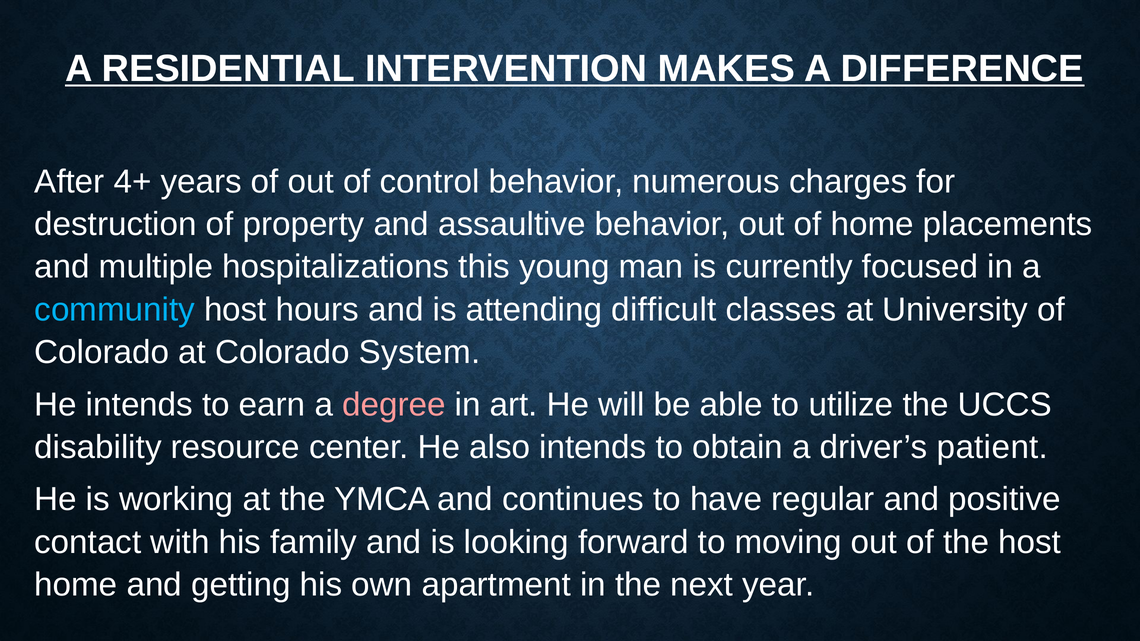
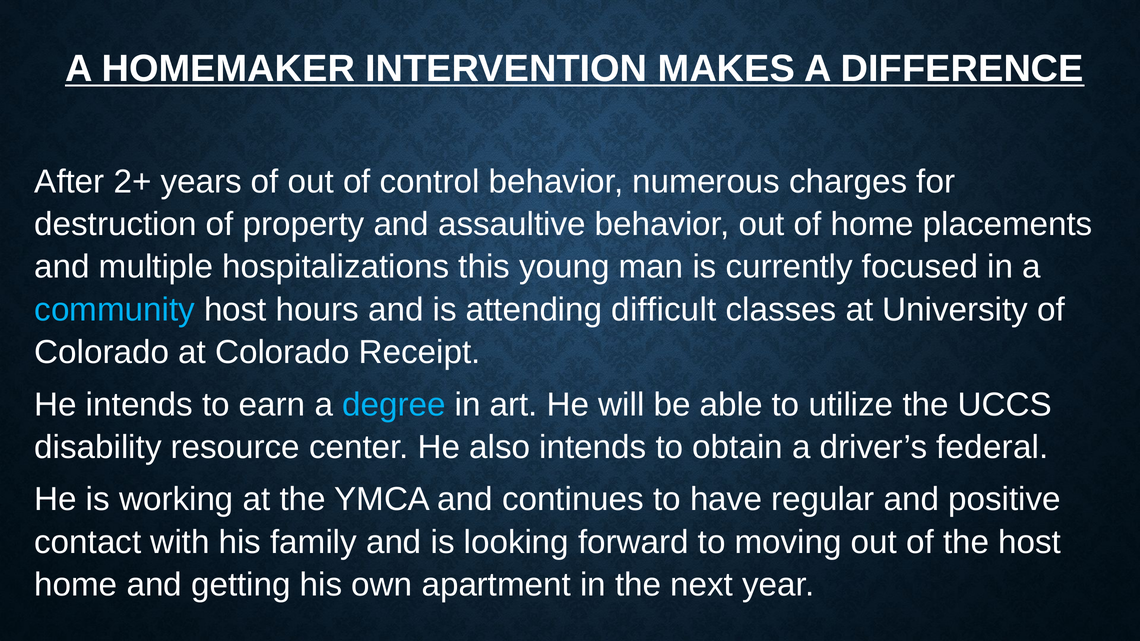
RESIDENTIAL: RESIDENTIAL -> HOMEMAKER
4+: 4+ -> 2+
System: System -> Receipt
degree colour: pink -> light blue
patient: patient -> federal
